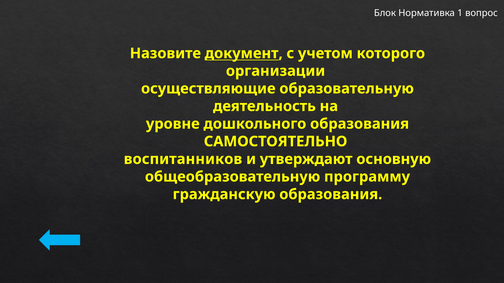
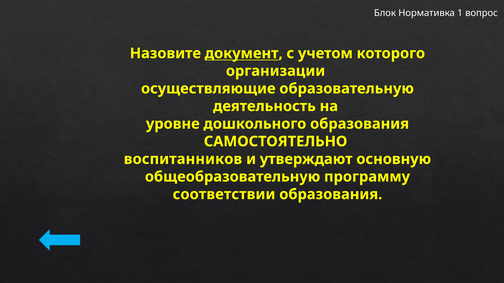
гражданскую: гражданскую -> соответствии
